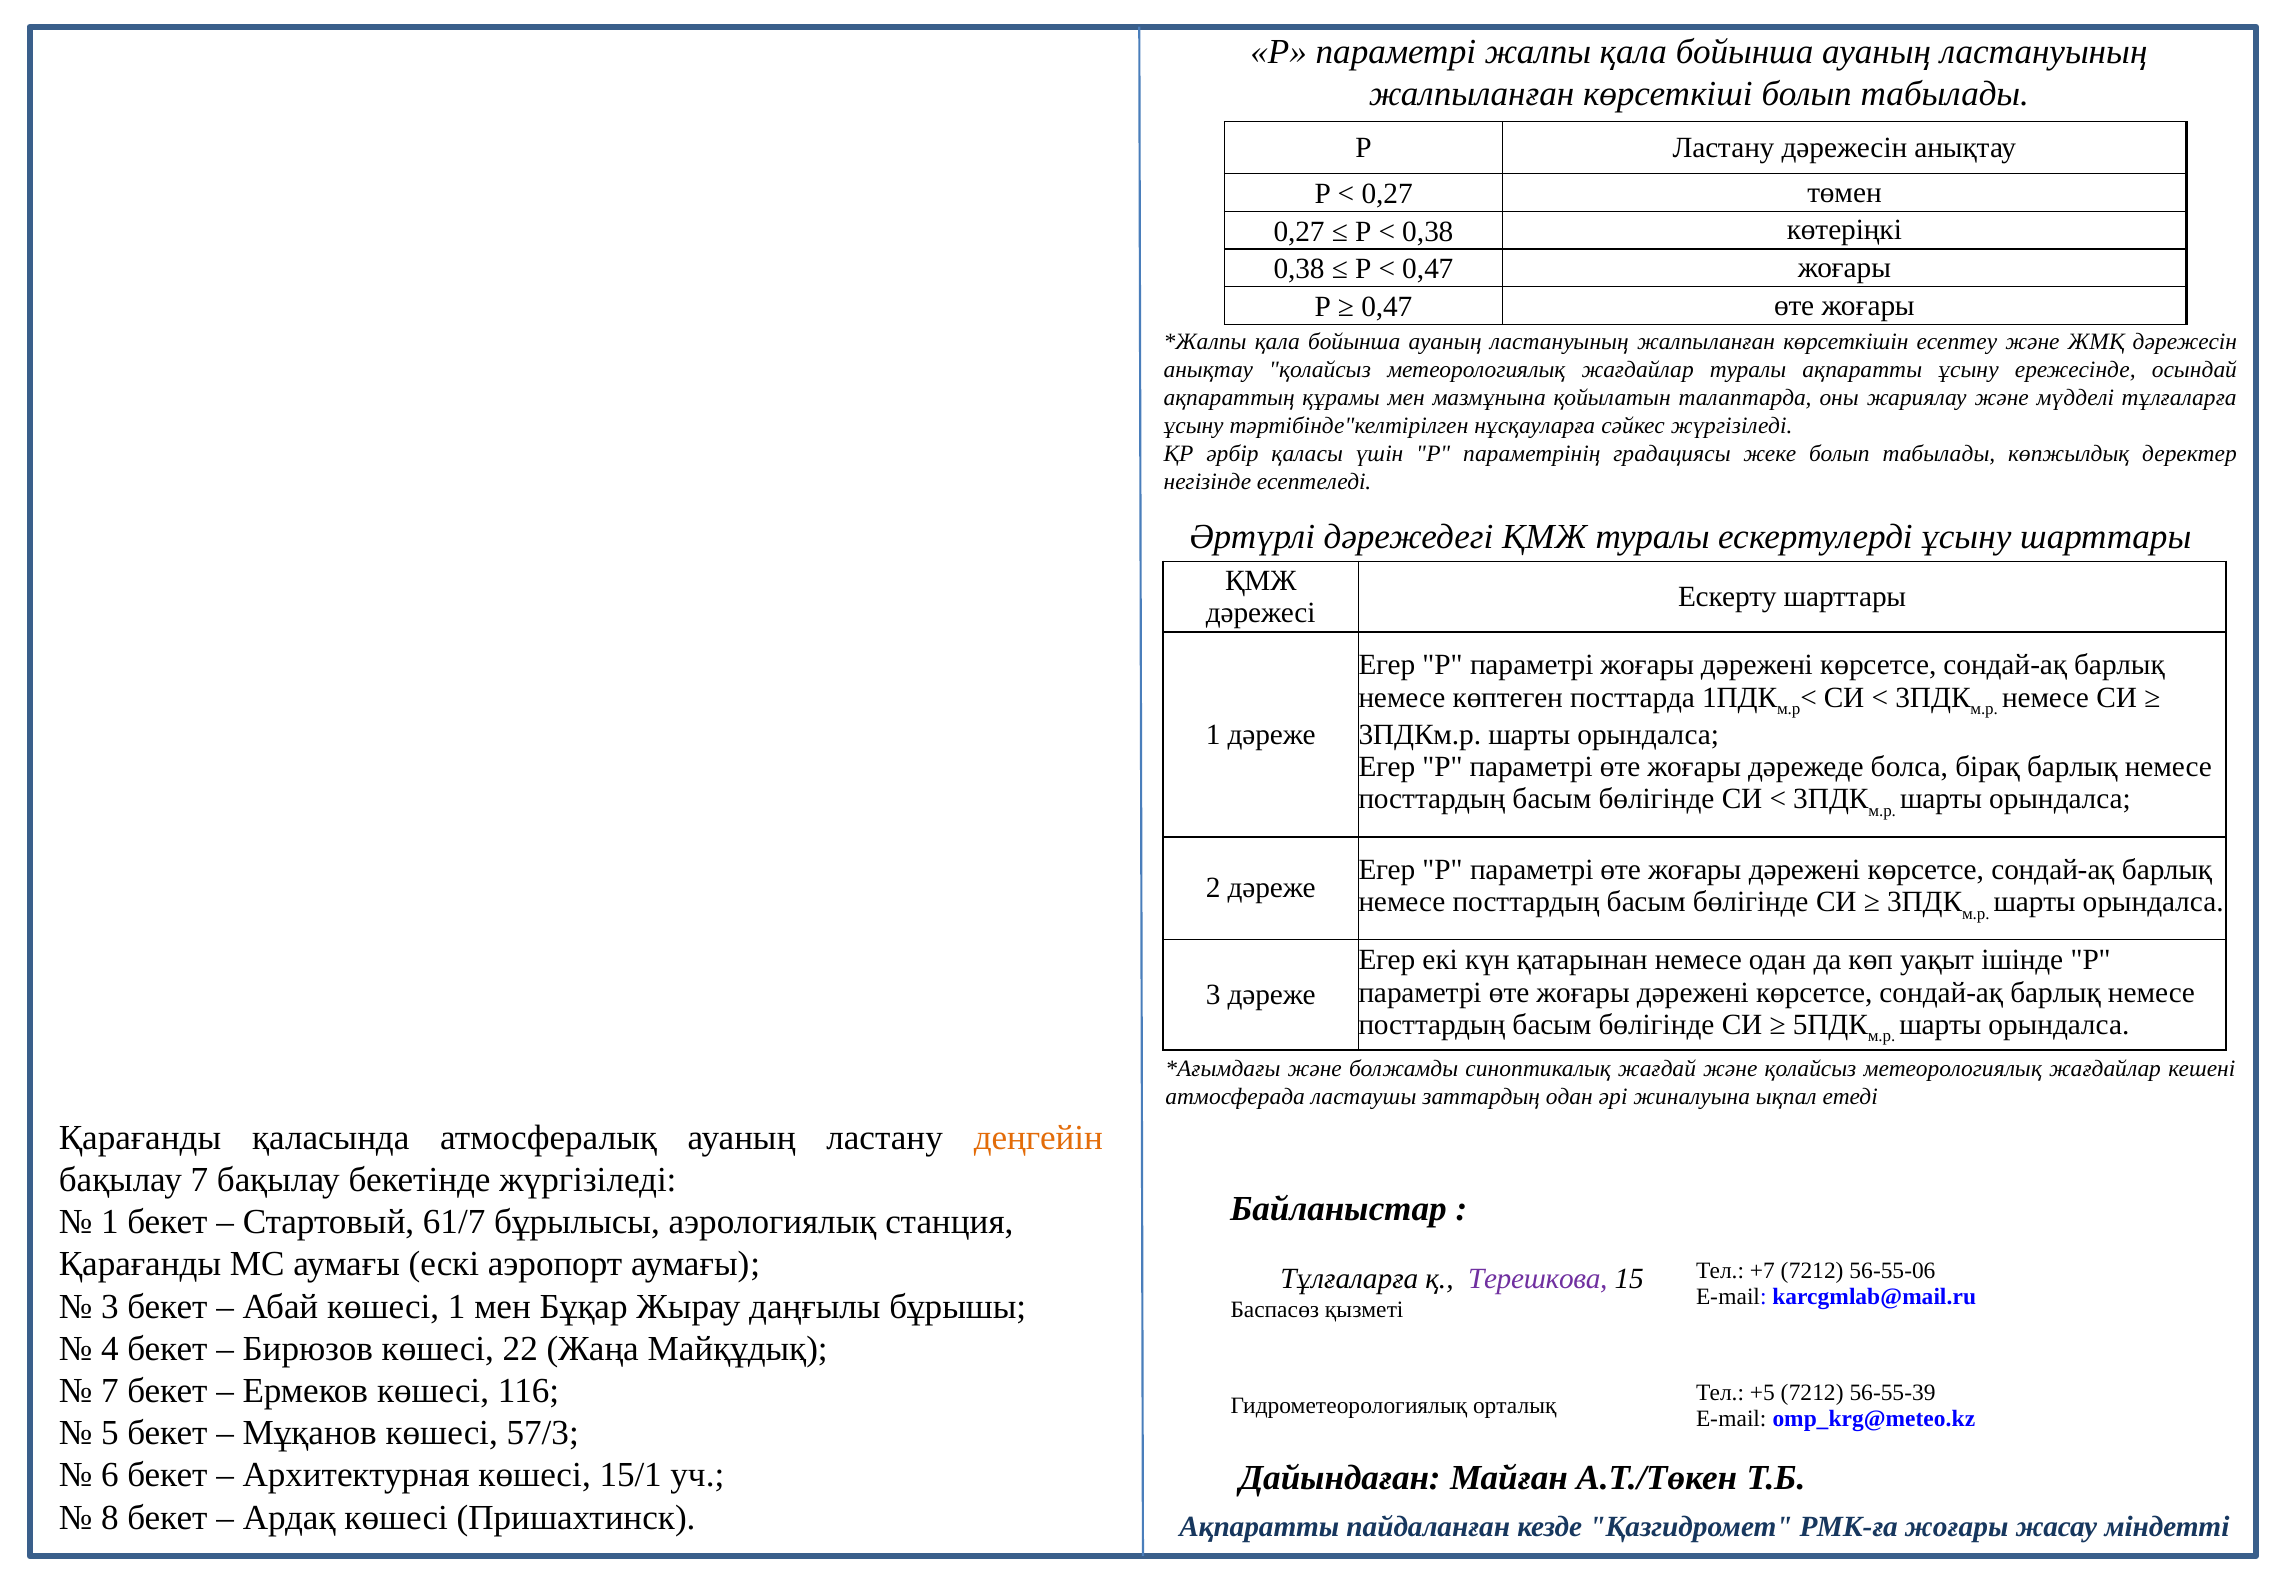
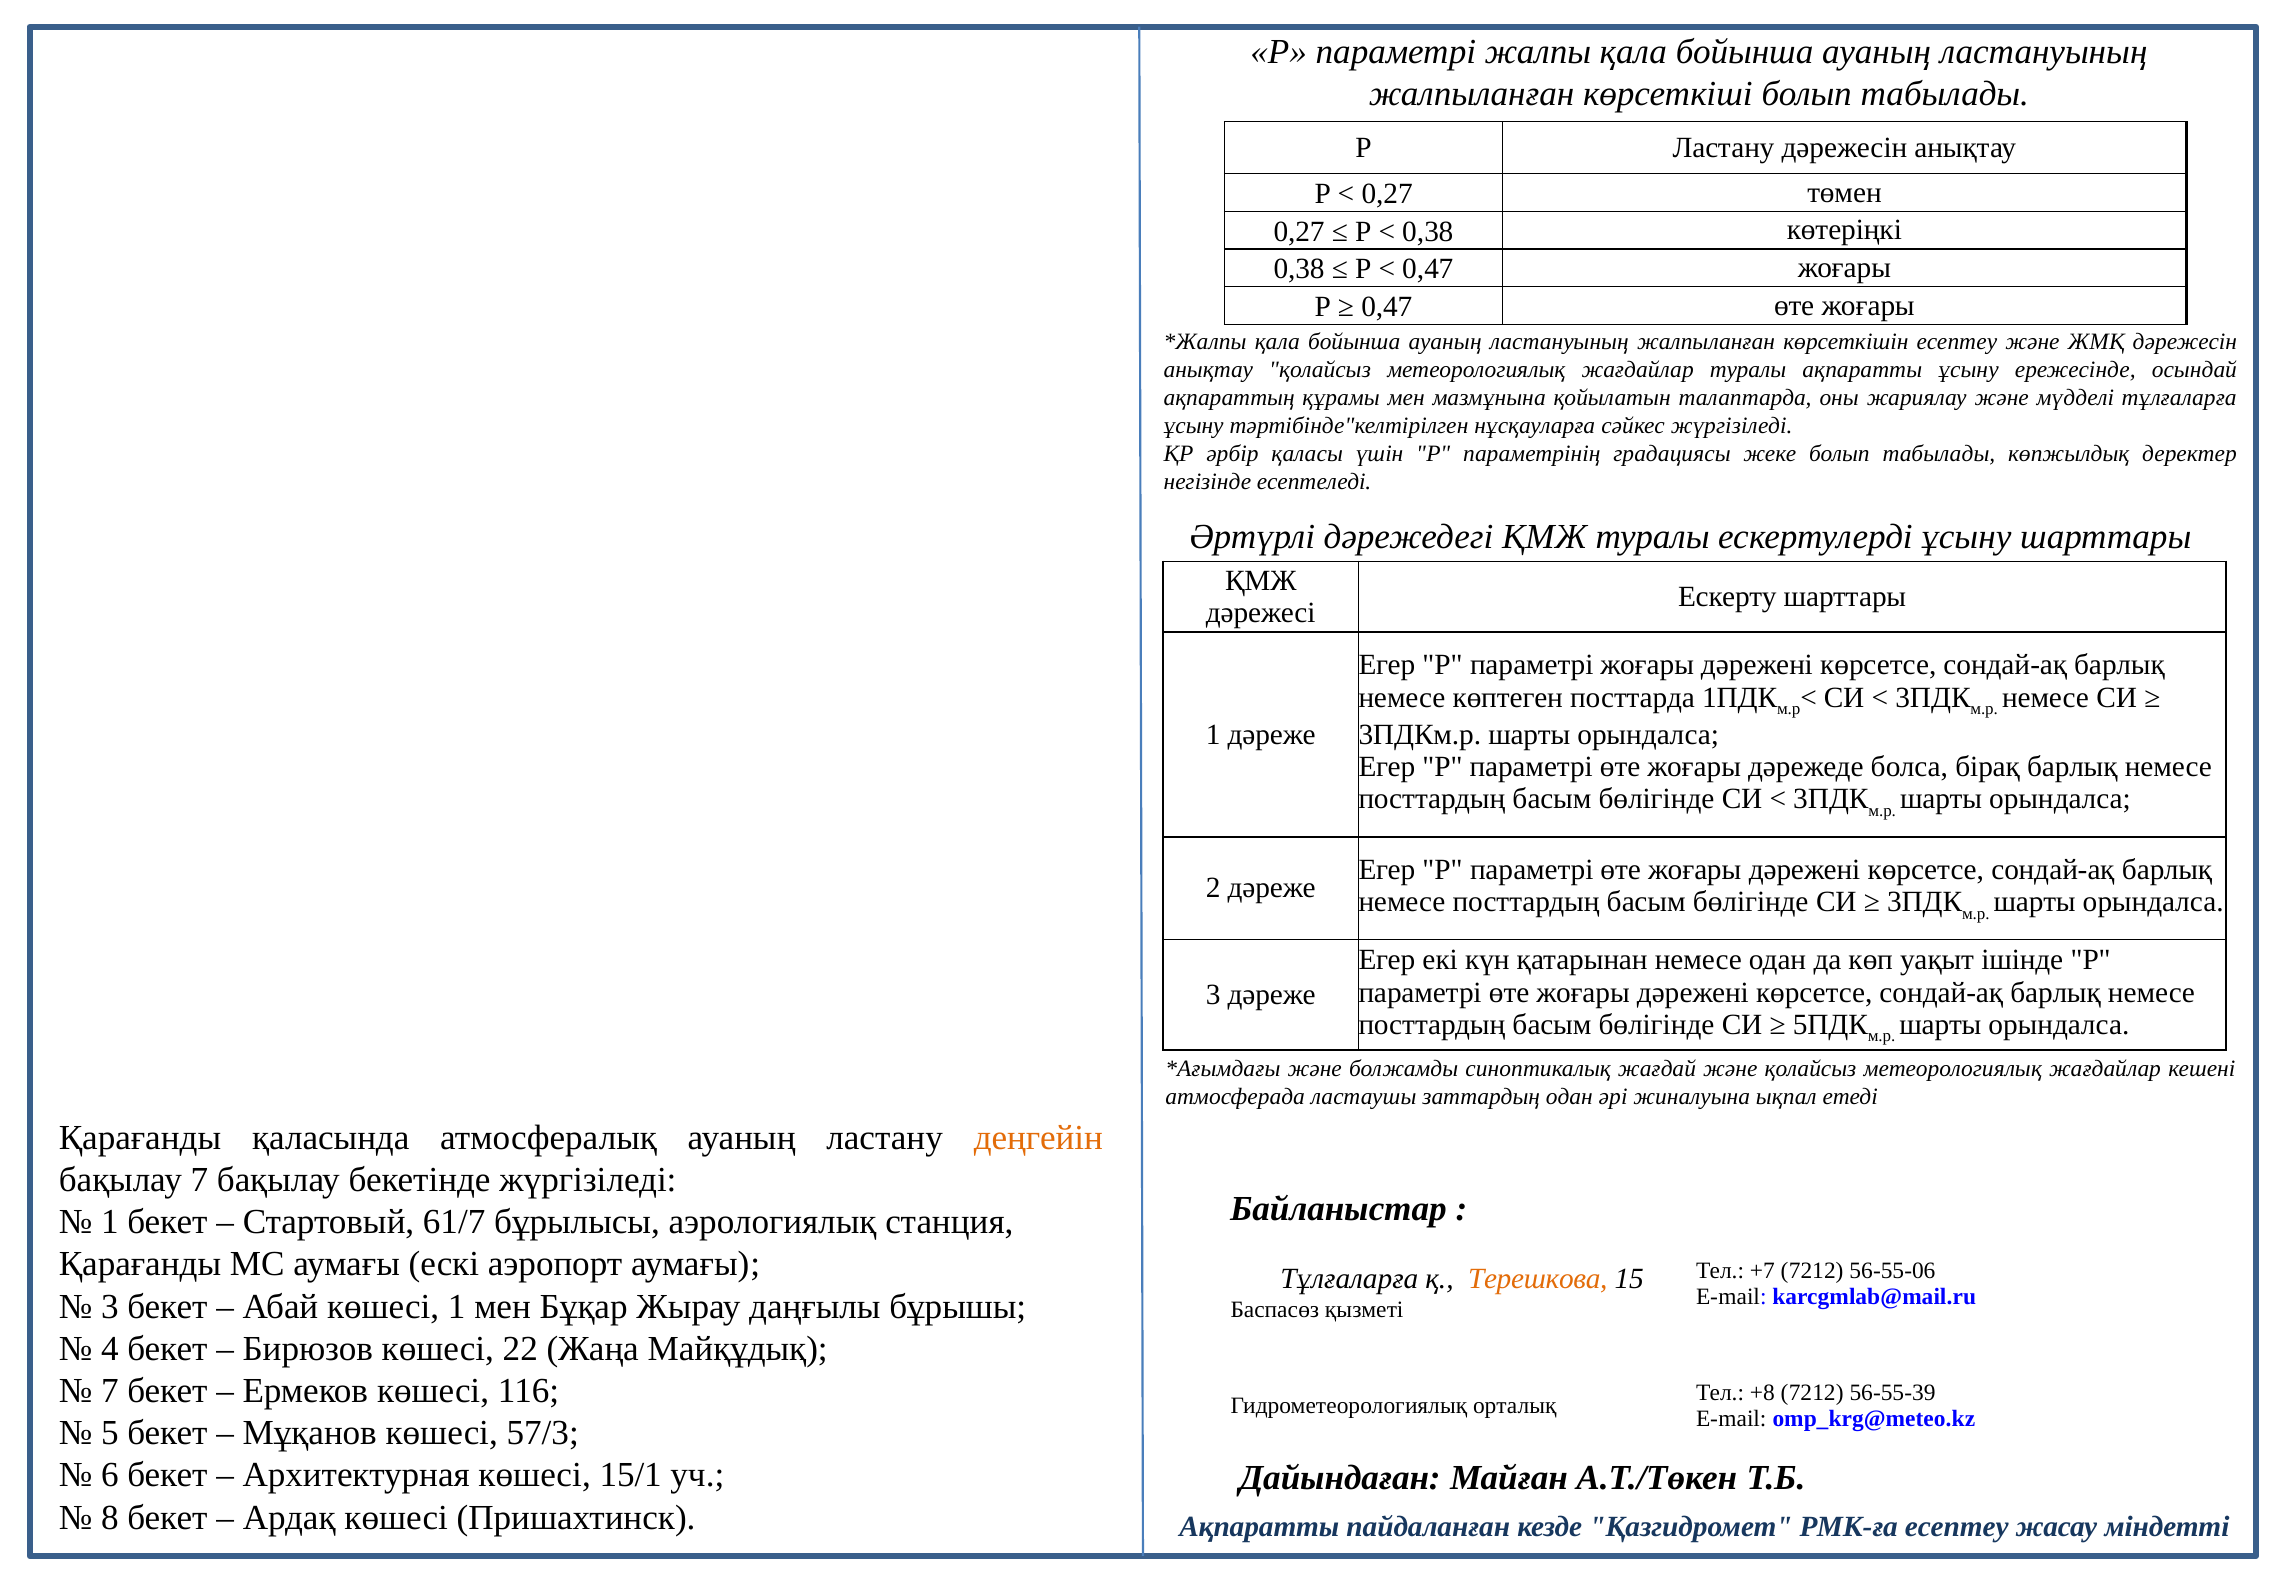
Терешкова colour: purple -> orange
+5: +5 -> +8
РМК-ға жоғары: жоғары -> есептеу
